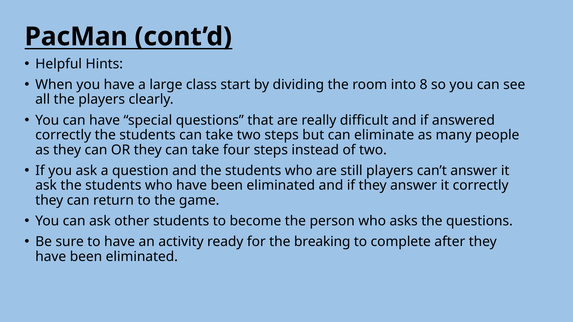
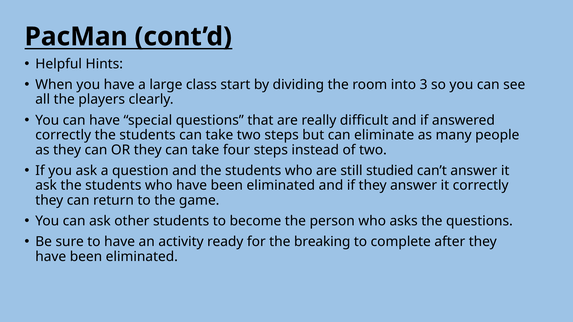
8: 8 -> 3
still players: players -> studied
